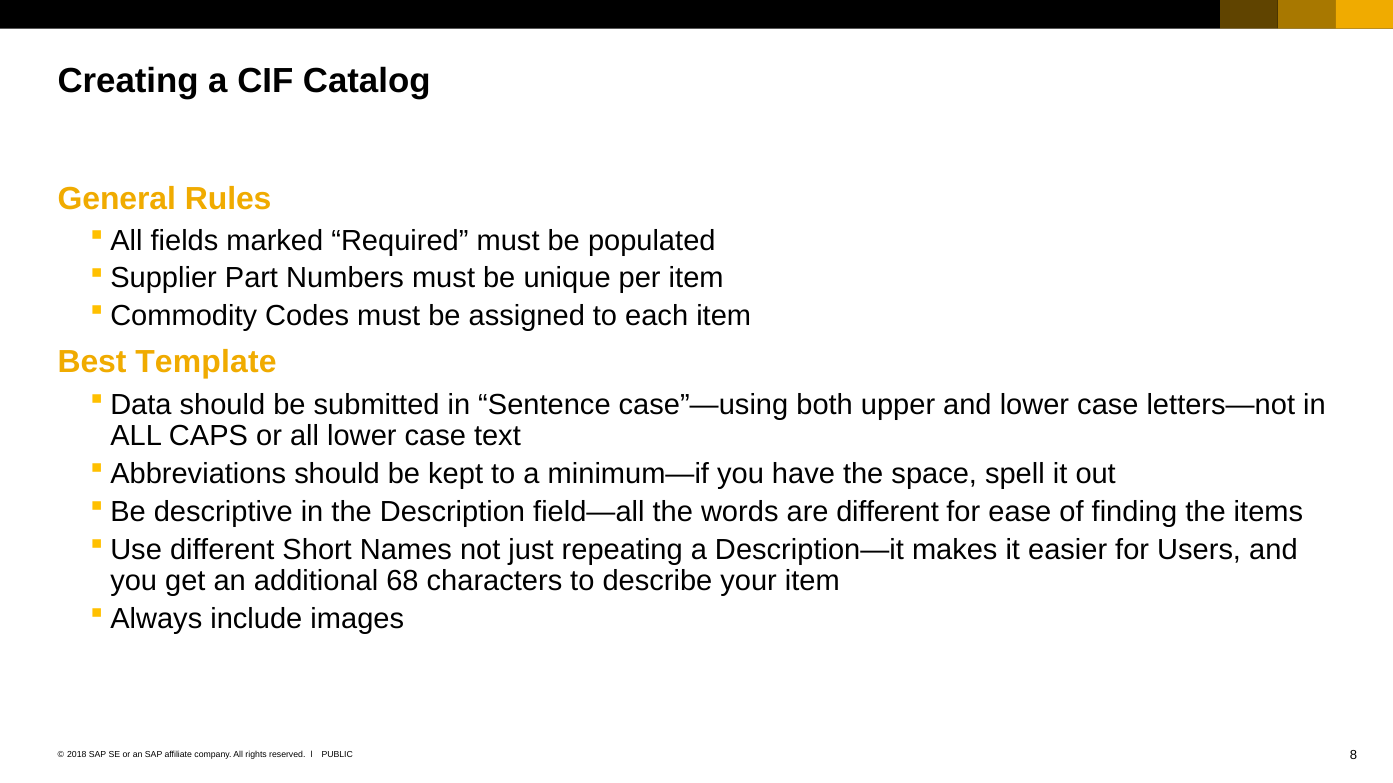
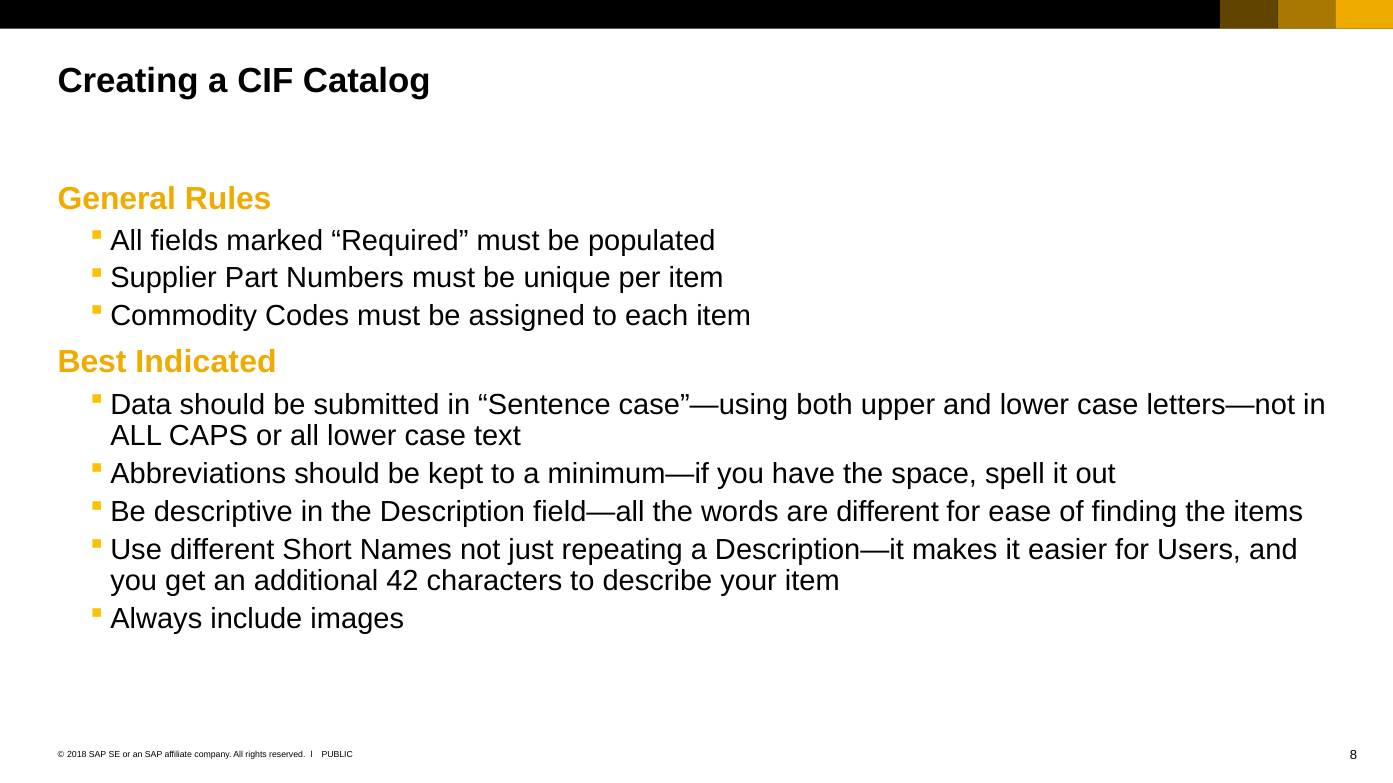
Template: Template -> Indicated
68: 68 -> 42
